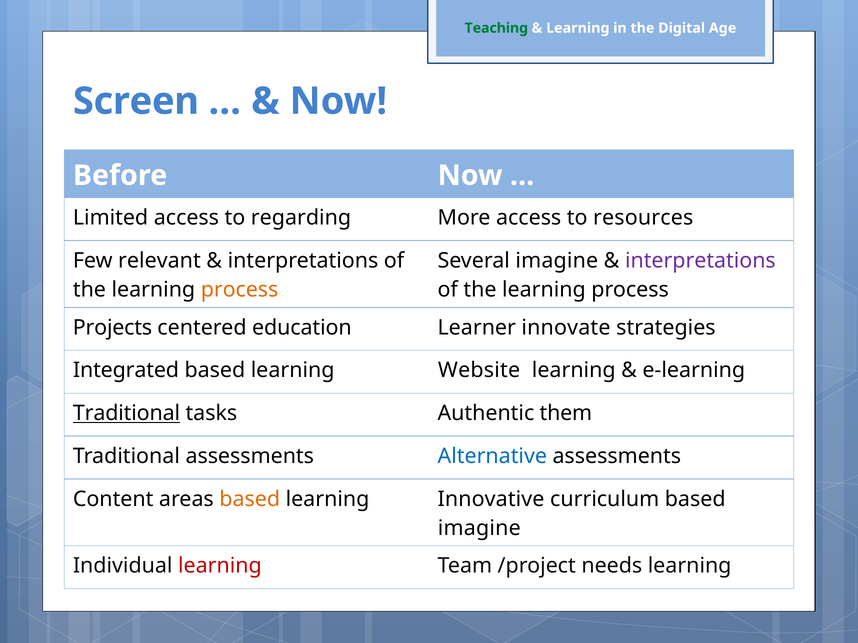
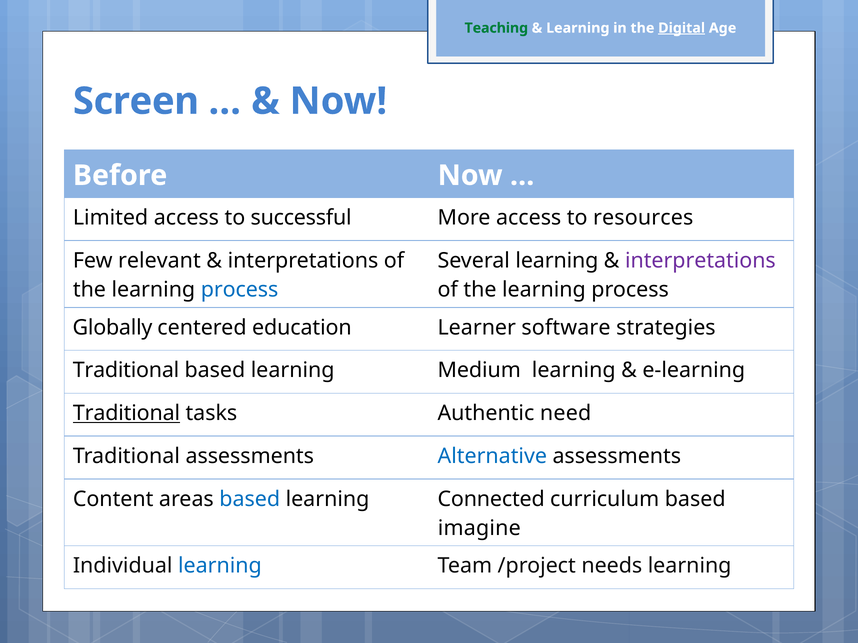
Digital underline: none -> present
regarding: regarding -> successful
Several imagine: imagine -> learning
process at (240, 290) colour: orange -> blue
Projects: Projects -> Globally
innovate: innovate -> software
Integrated at (126, 371): Integrated -> Traditional
Website: Website -> Medium
them: them -> need
based at (250, 499) colour: orange -> blue
Innovative: Innovative -> Connected
learning at (220, 566) colour: red -> blue
